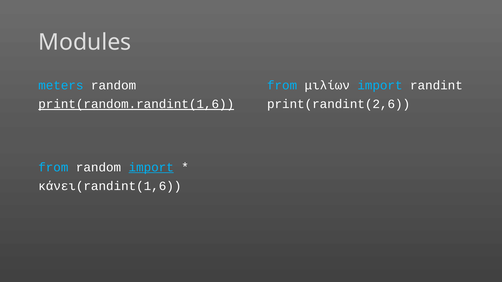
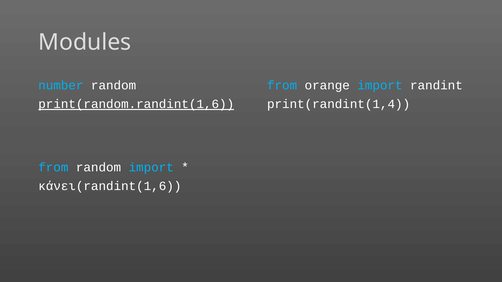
meters: meters -> number
μιλίων: μιλίων -> orange
print(randint(2,6: print(randint(2,6 -> print(randint(1,4
import at (151, 168) underline: present -> none
